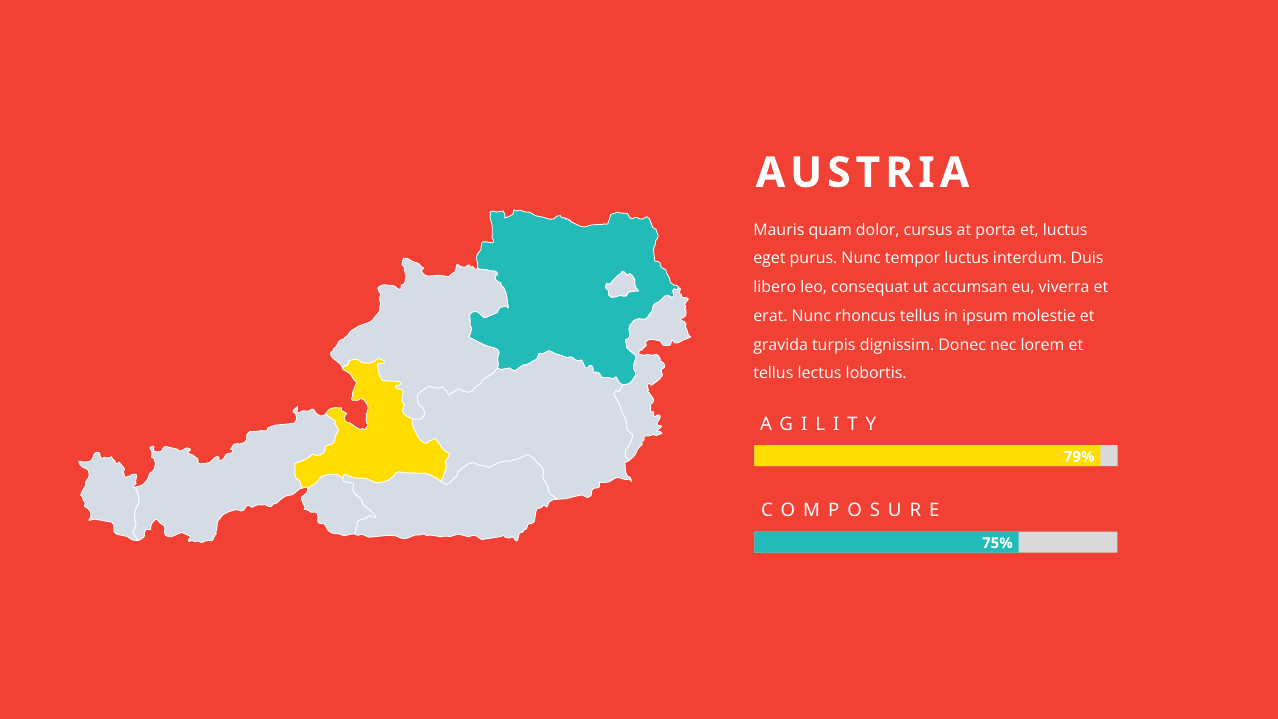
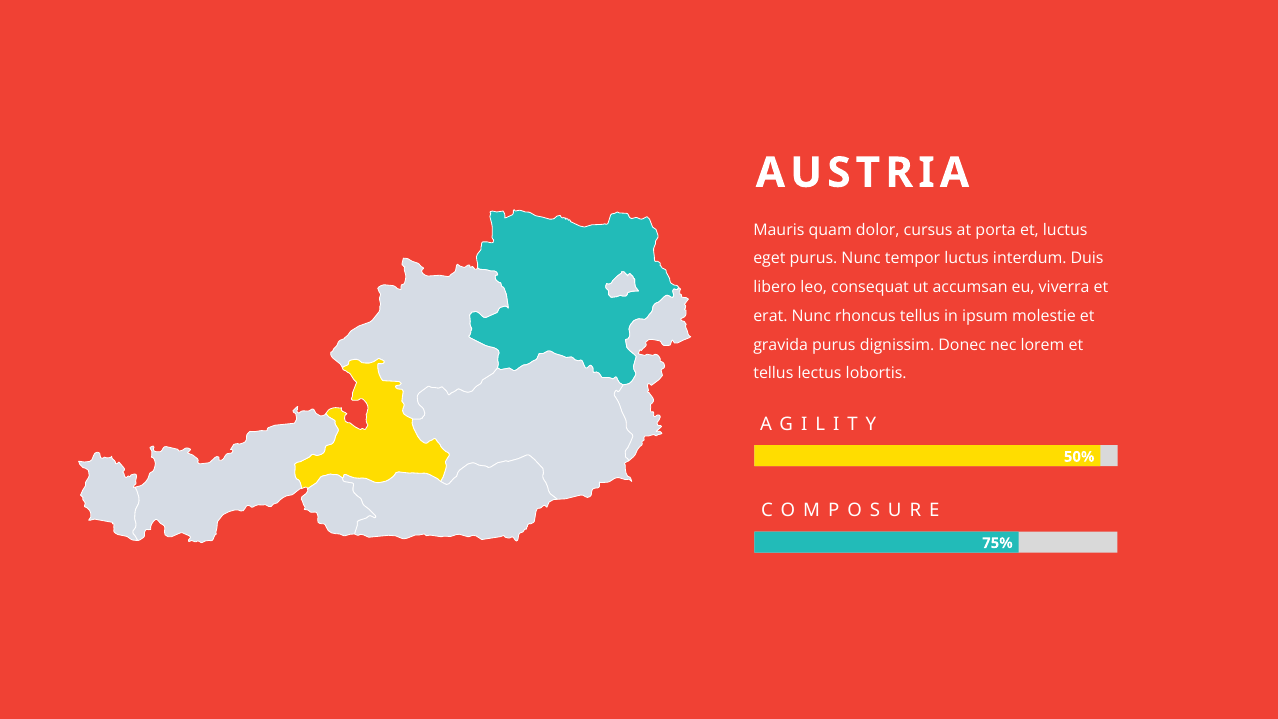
gravida turpis: turpis -> purus
79%: 79% -> 50%
